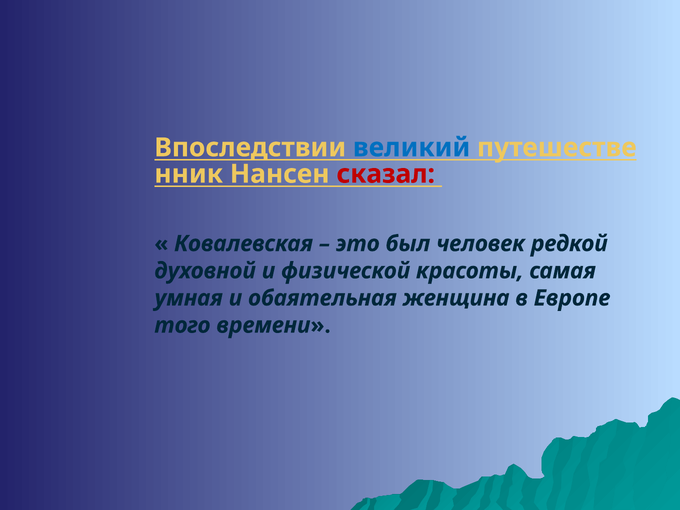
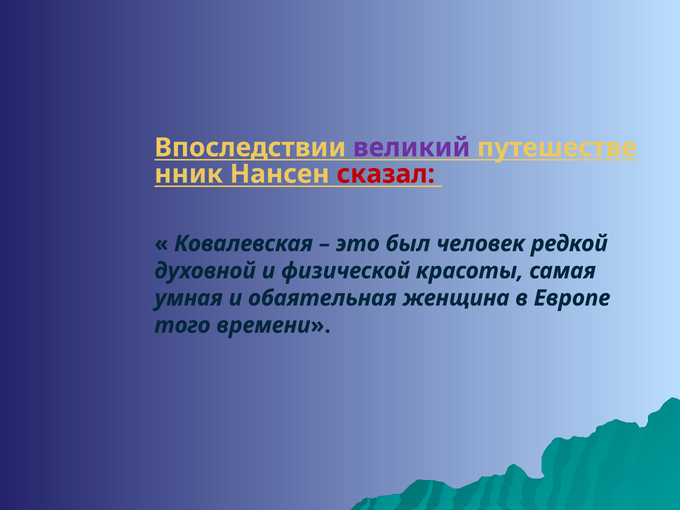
великий colour: blue -> purple
